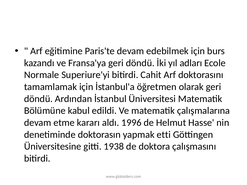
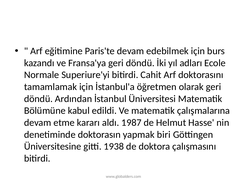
1996: 1996 -> 1987
etti: etti -> biri
